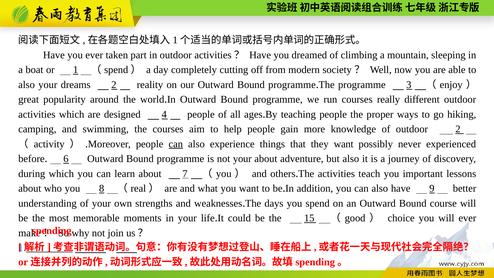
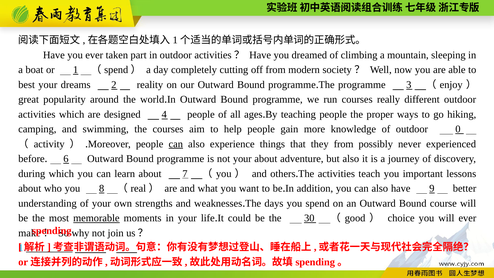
also at (27, 85): also -> best
outdoor 2: 2 -> 0
they want: want -> from
memorable underline: none -> present
15: 15 -> 30
